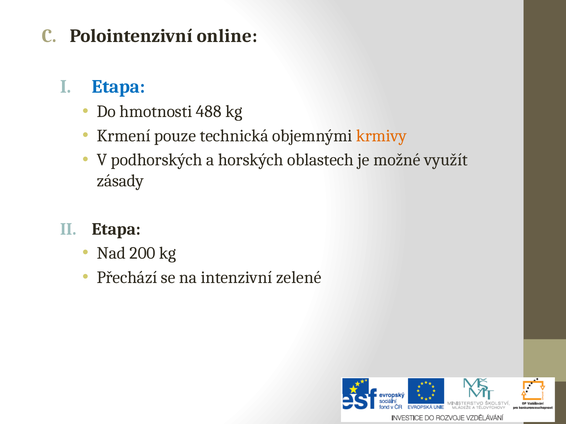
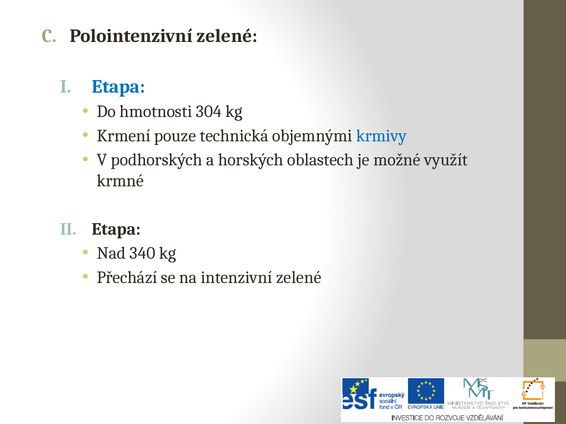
Polointenzivní online: online -> zelené
488: 488 -> 304
krmivy colour: orange -> blue
zásady: zásady -> krmné
200: 200 -> 340
